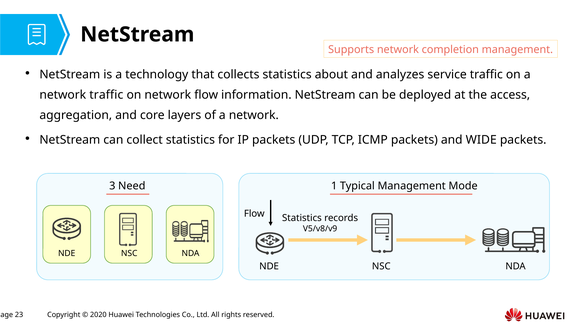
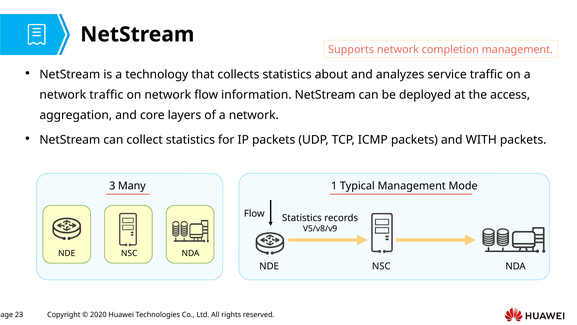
WIDE: WIDE -> WITH
Need: Need -> Many
